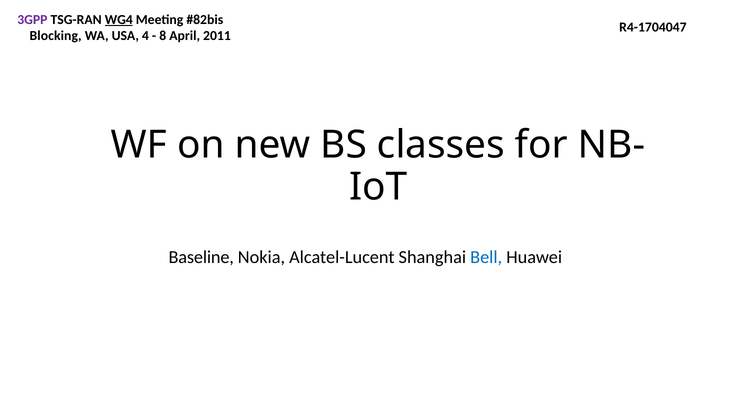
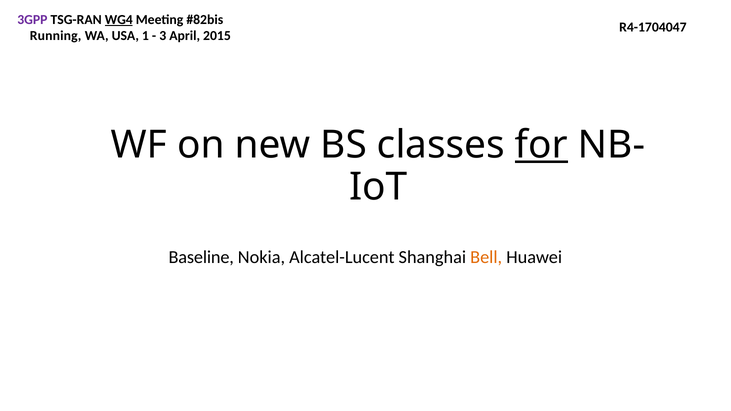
Blocking: Blocking -> Running
4: 4 -> 1
8: 8 -> 3
2011: 2011 -> 2015
for underline: none -> present
Bell colour: blue -> orange
